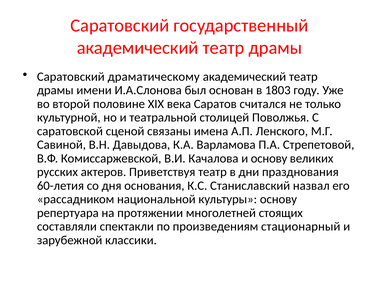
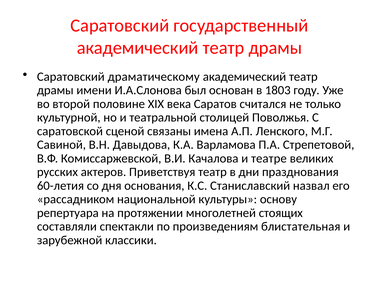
и основу: основу -> театре
стационарный: стационарный -> блистательная
